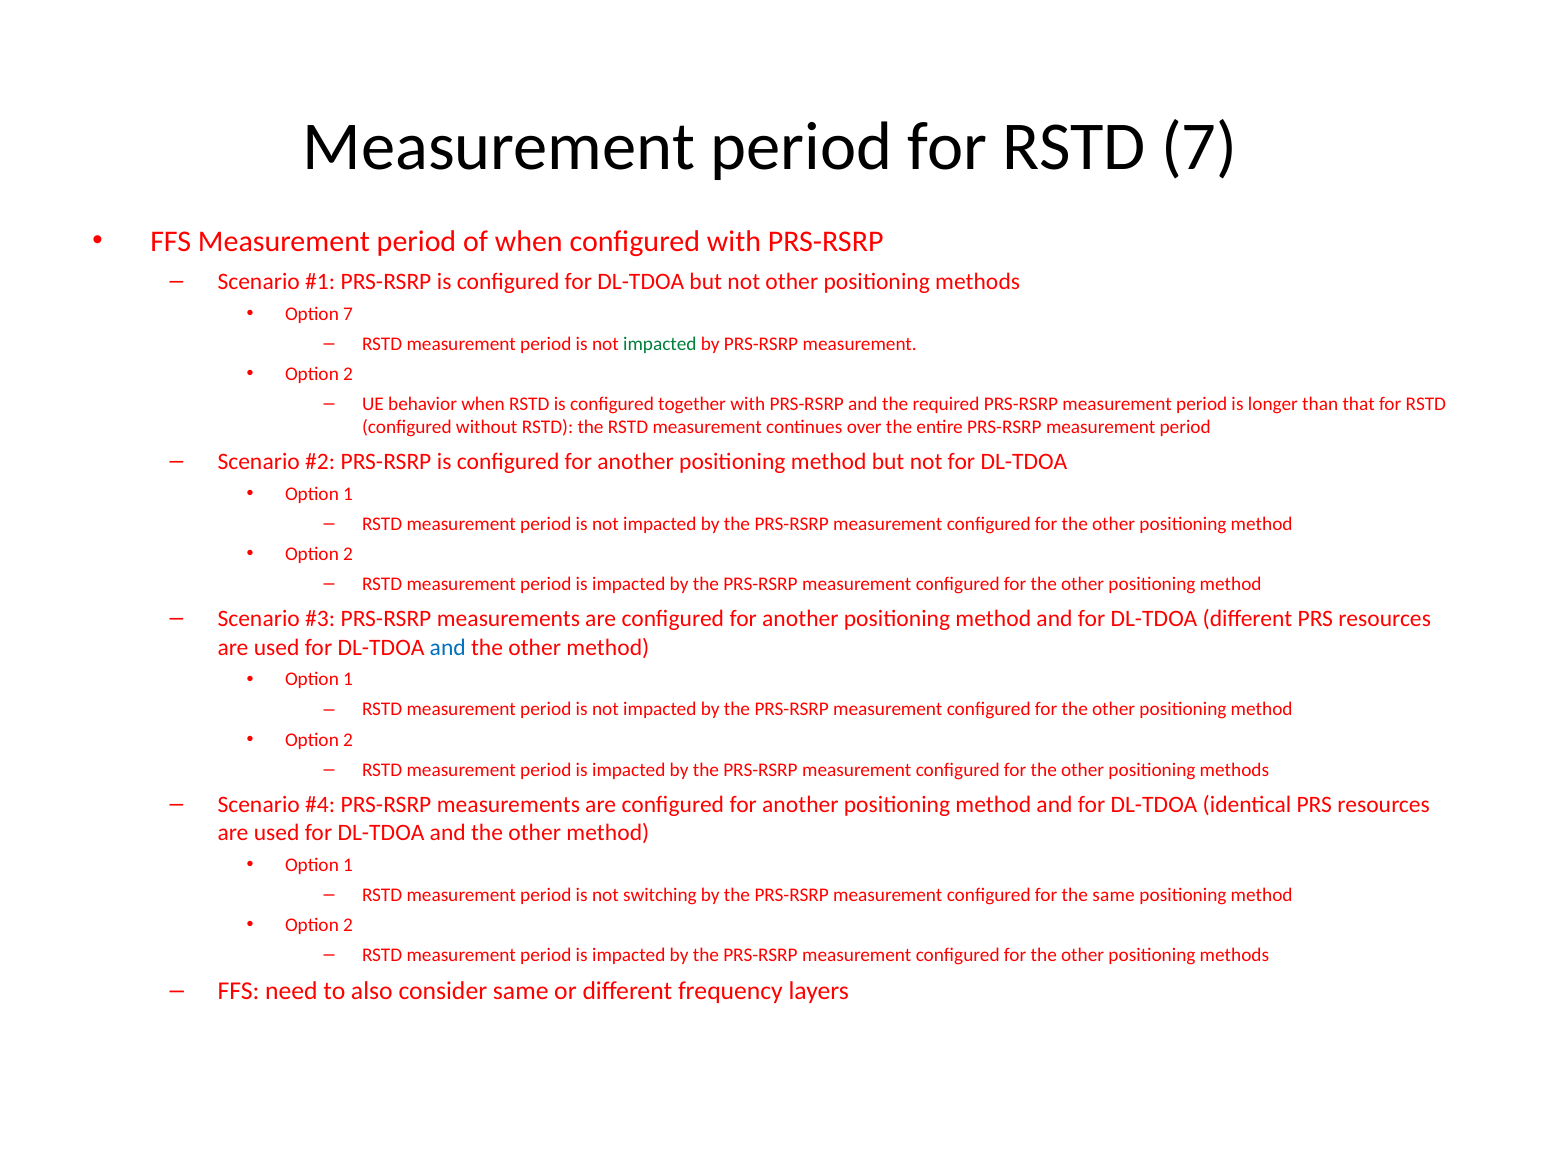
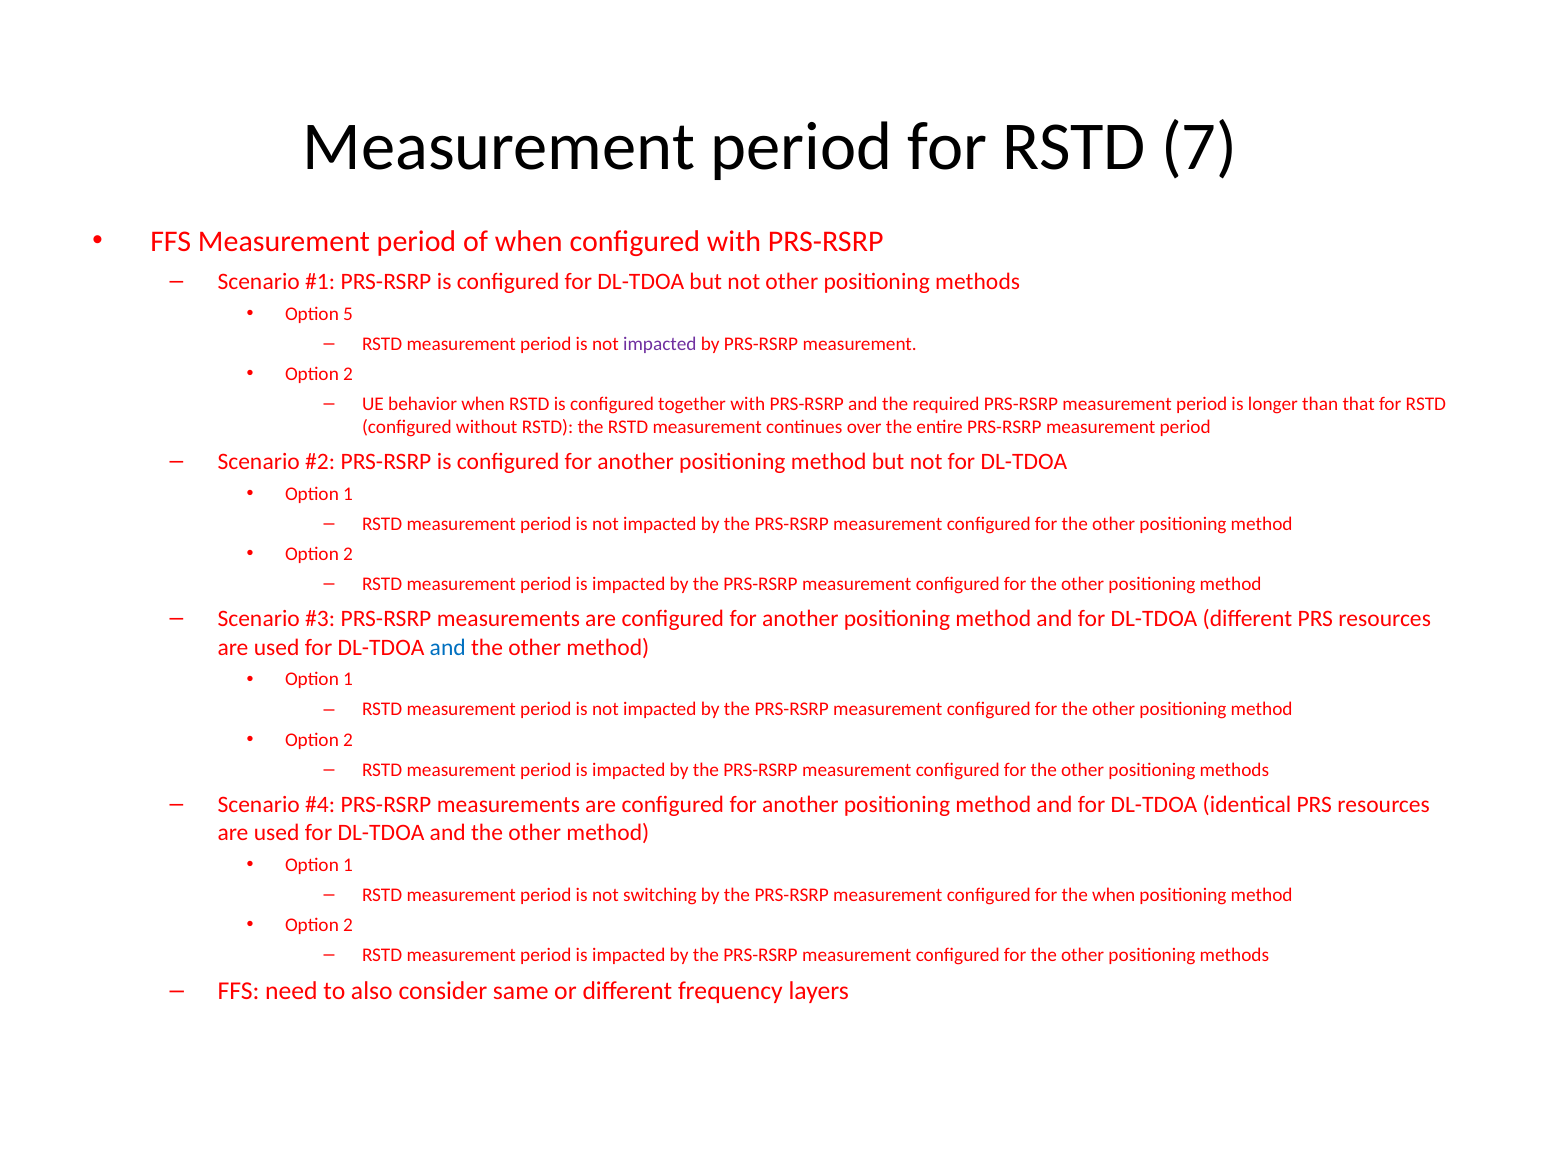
Option 7: 7 -> 5
impacted at (660, 344) colour: green -> purple
the same: same -> when
